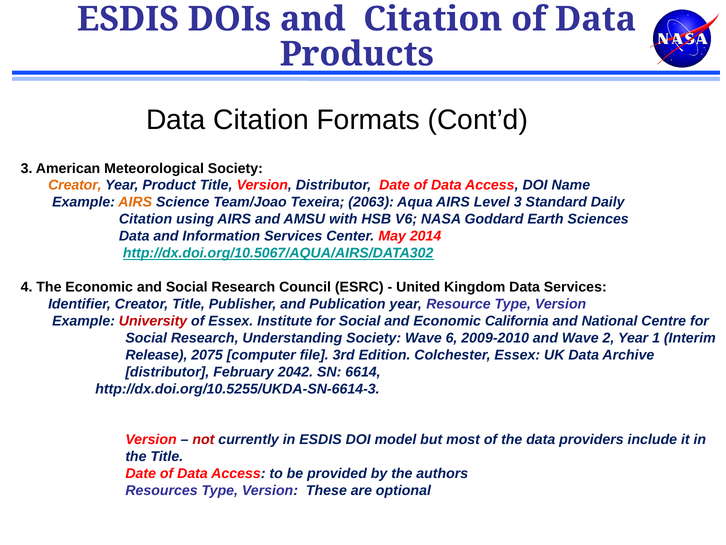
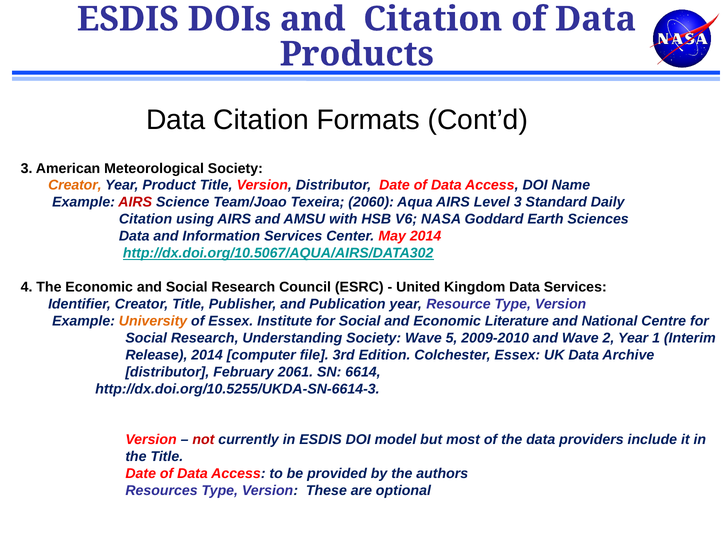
AIRS at (135, 202) colour: orange -> red
2063: 2063 -> 2060
University colour: red -> orange
California: California -> Literature
6: 6 -> 5
Release 2075: 2075 -> 2014
2042: 2042 -> 2061
